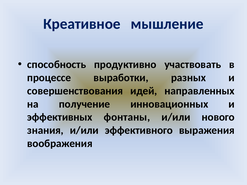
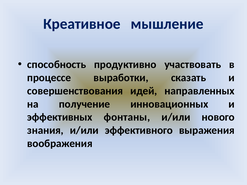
разных: разных -> сказать
